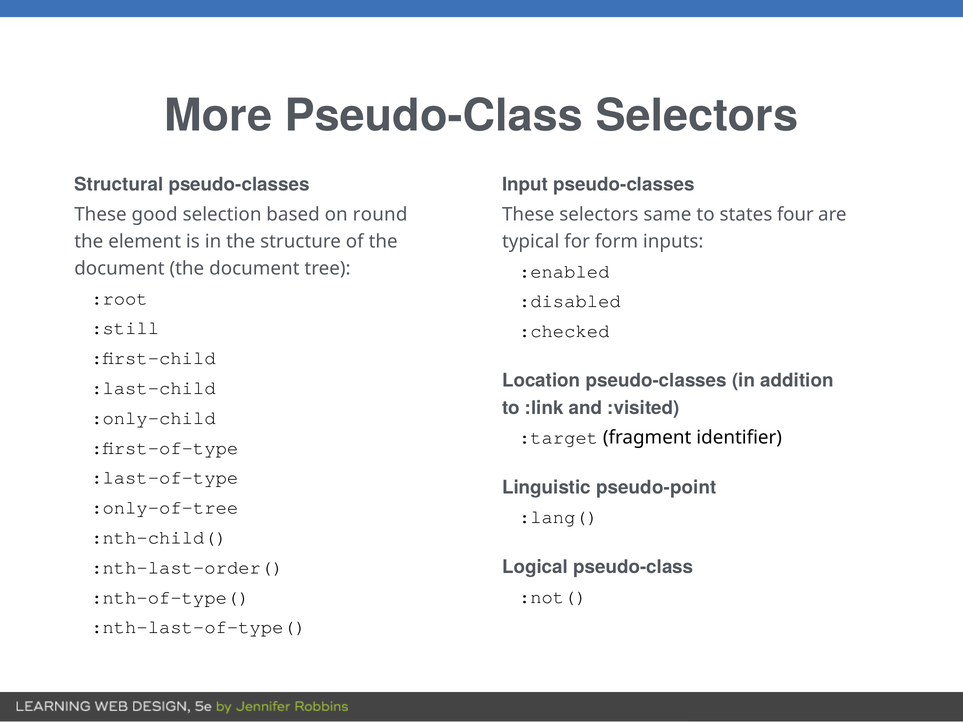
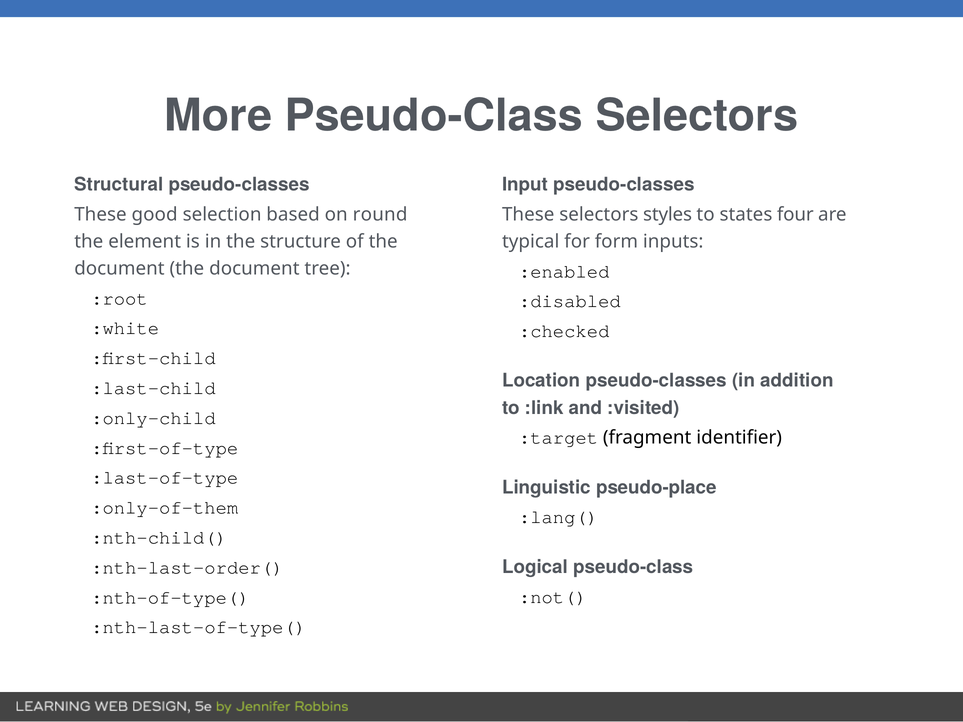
same: same -> styles
:still: :still -> :white
pseudo-point: pseudo-point -> pseudo-place
:only-of-tree: :only-of-tree -> :only-of-them
